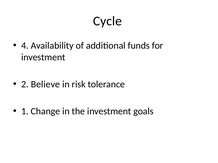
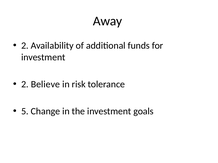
Cycle: Cycle -> Away
4 at (25, 46): 4 -> 2
1: 1 -> 5
